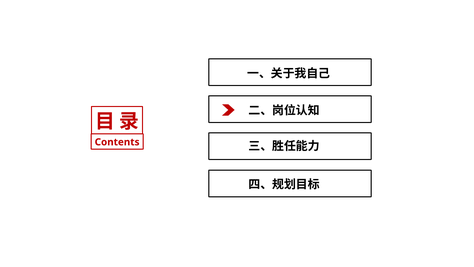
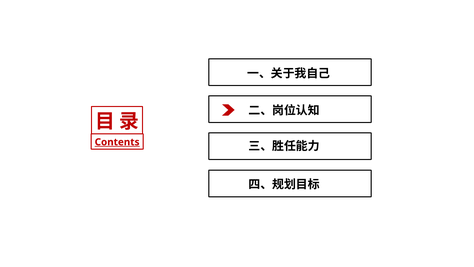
Contents underline: none -> present
